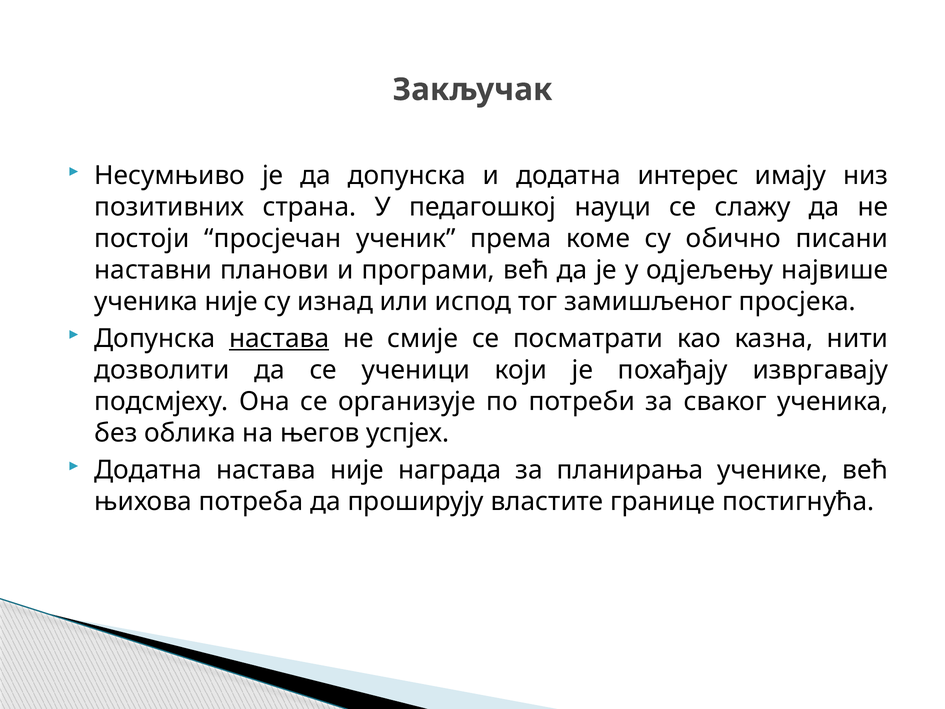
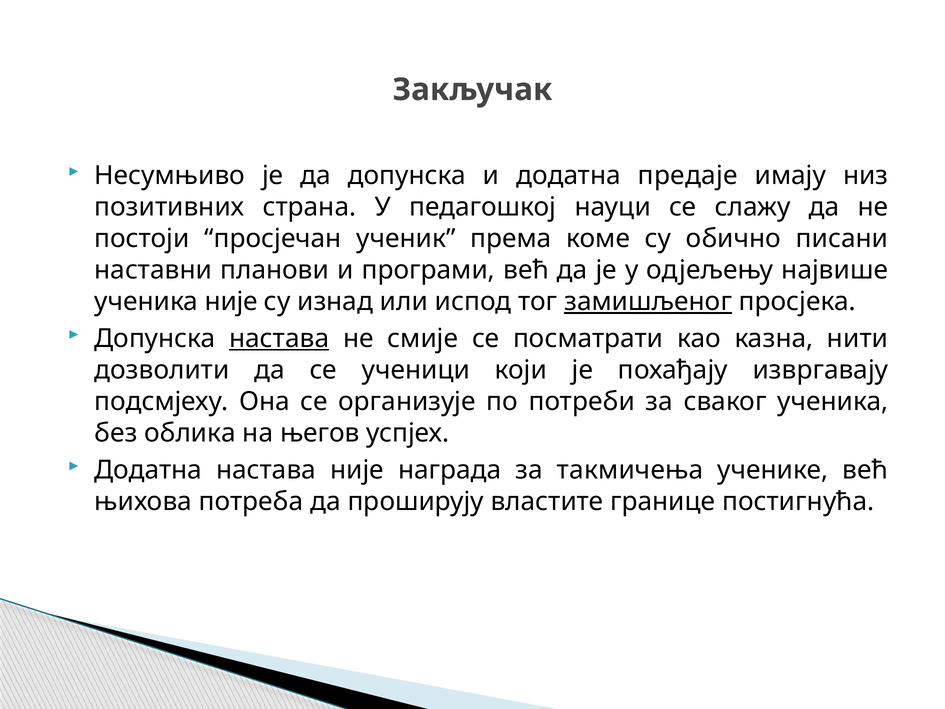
интерес: интерес -> предаје
замишљеног underline: none -> present
планирања: планирања -> такмичења
